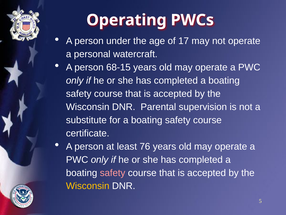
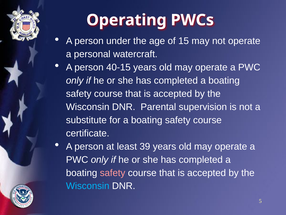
17: 17 -> 15
68-15: 68-15 -> 40-15
76: 76 -> 39
Wisconsin at (88, 186) colour: yellow -> light blue
